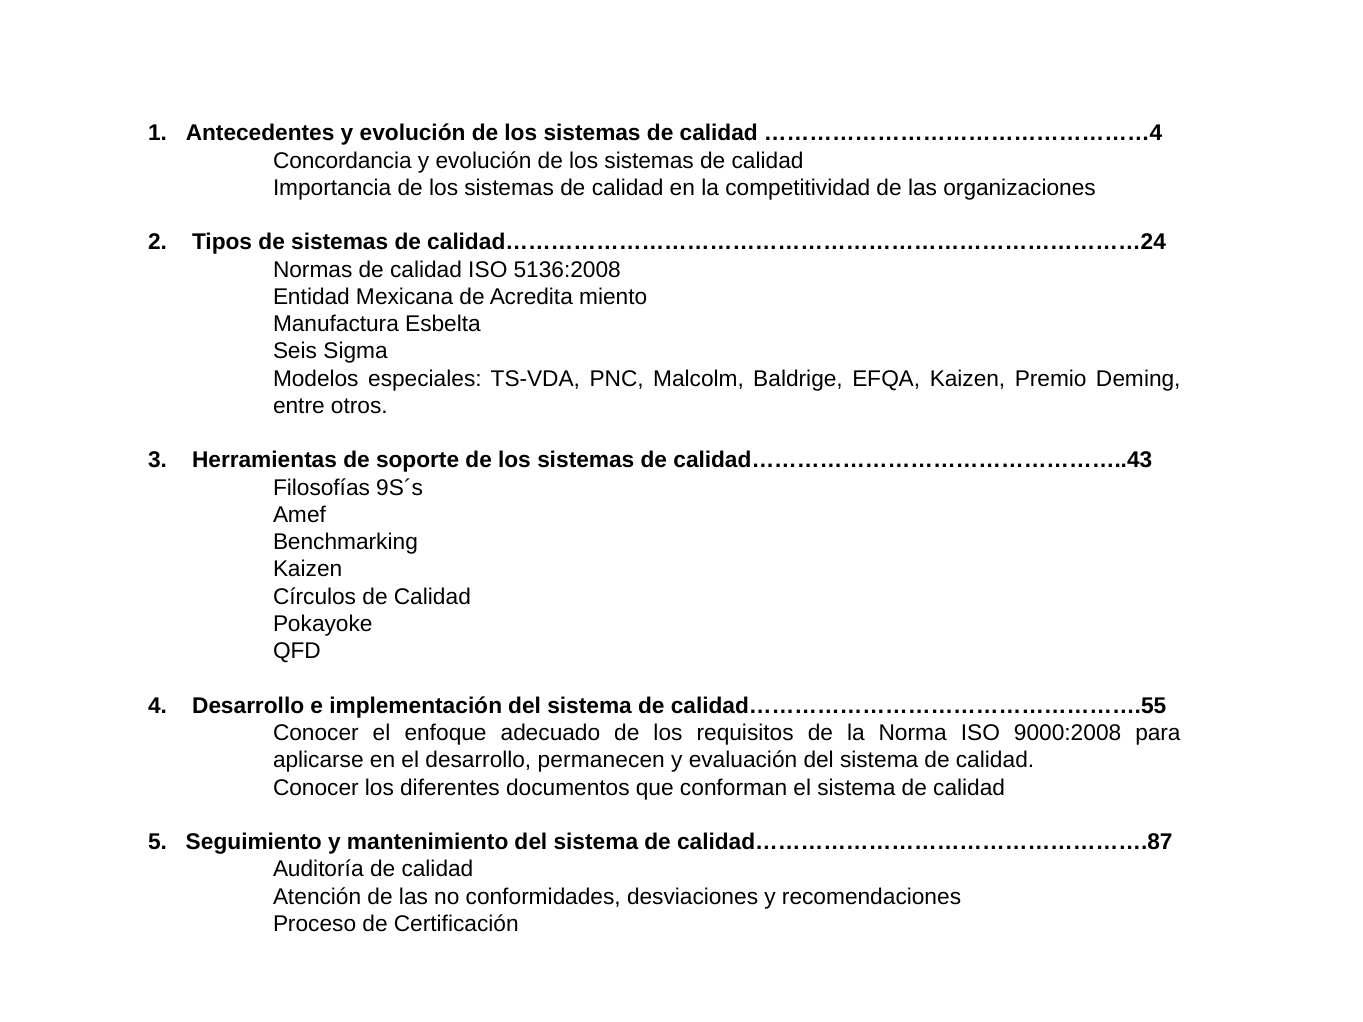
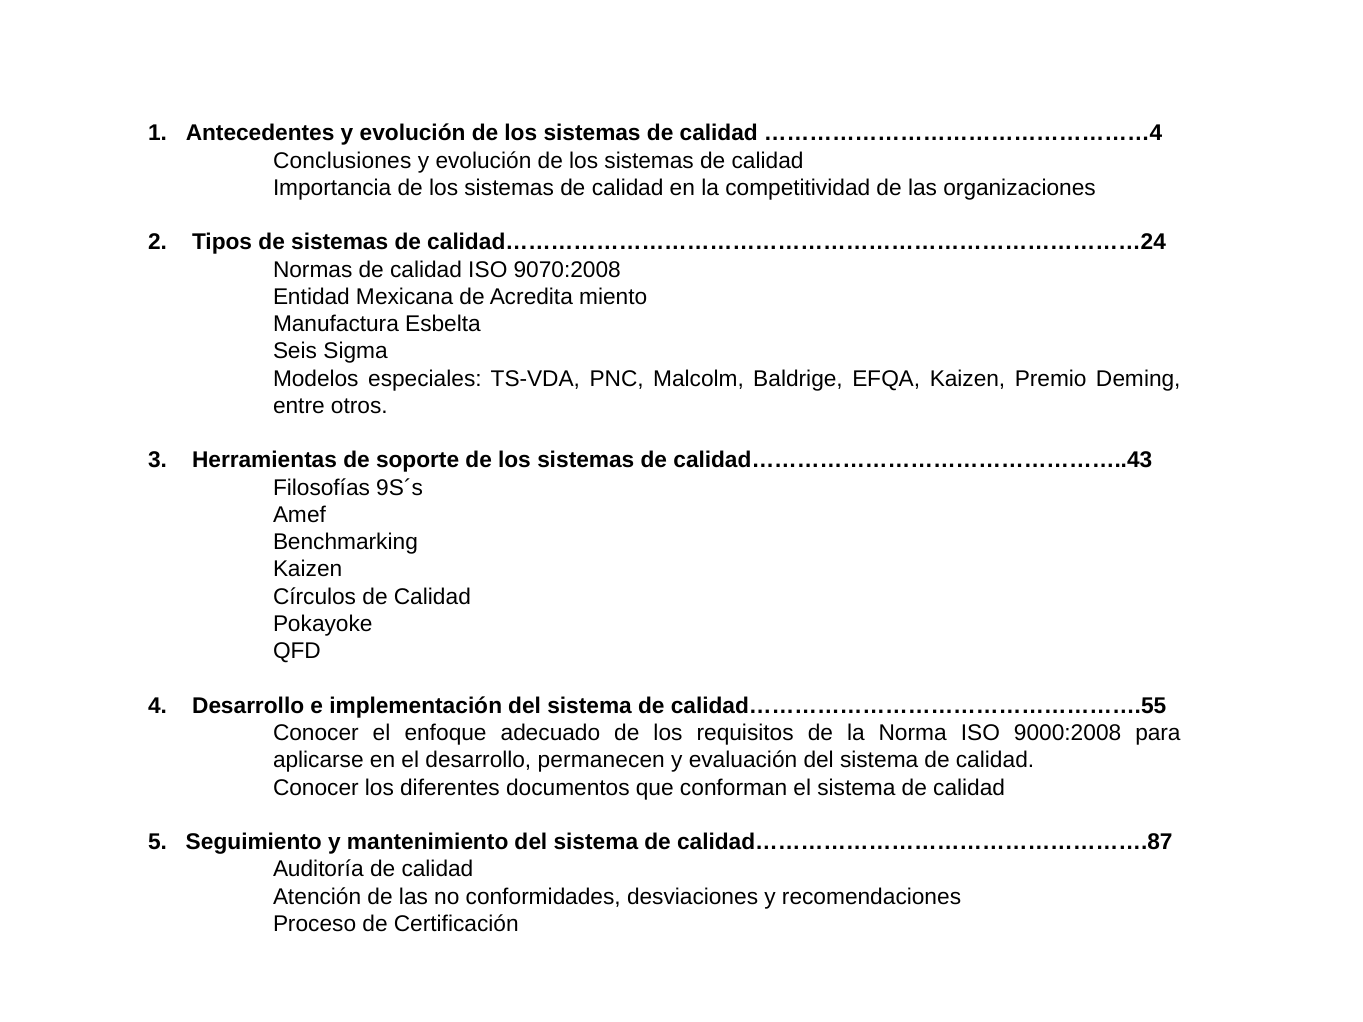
Concordancia: Concordancia -> Conclusiones
5136:2008: 5136:2008 -> 9070:2008
